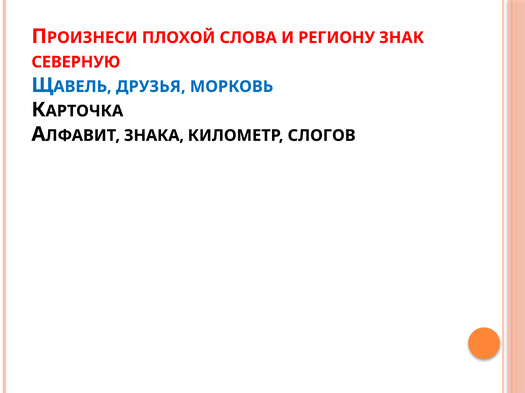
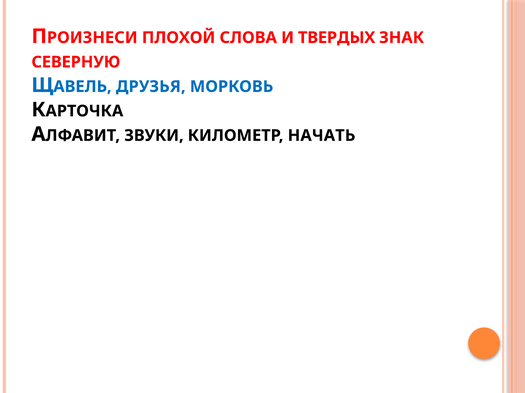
РЕГИОНУ: РЕГИОНУ -> ТВЕРДЫХ
ЗНАКА: ЗНАКА -> ЗВУКИ
СЛОГОВ: СЛОГОВ -> НАЧАТЬ
